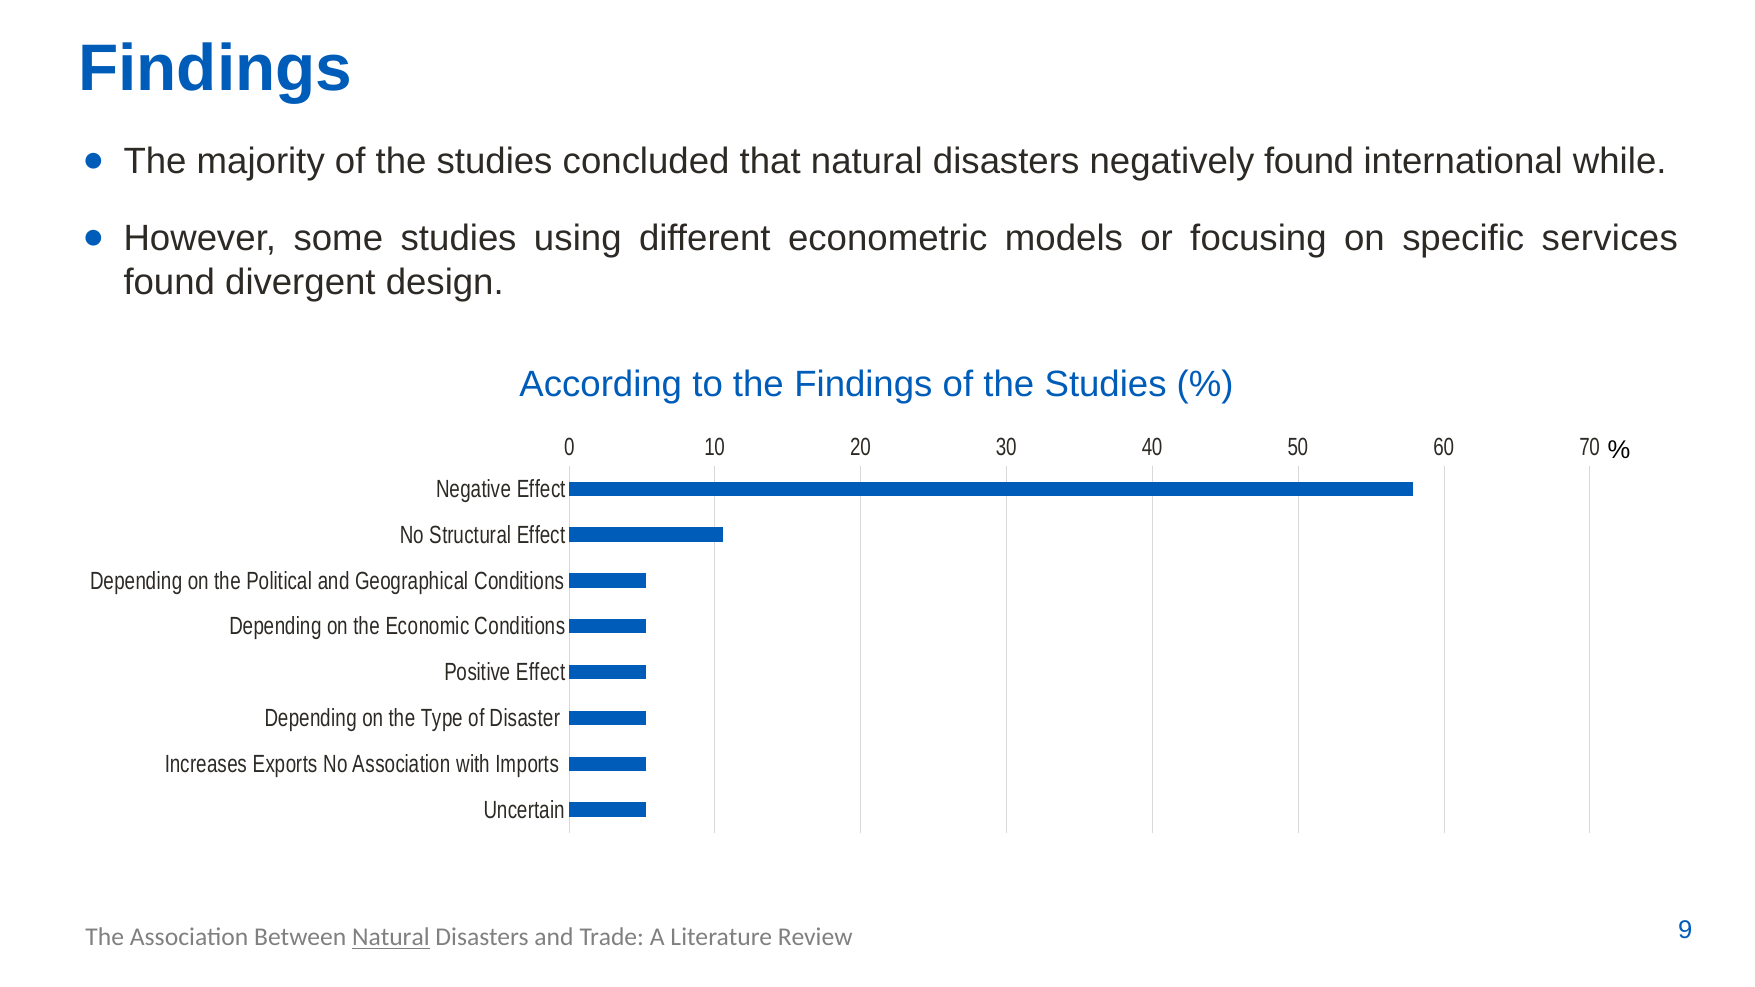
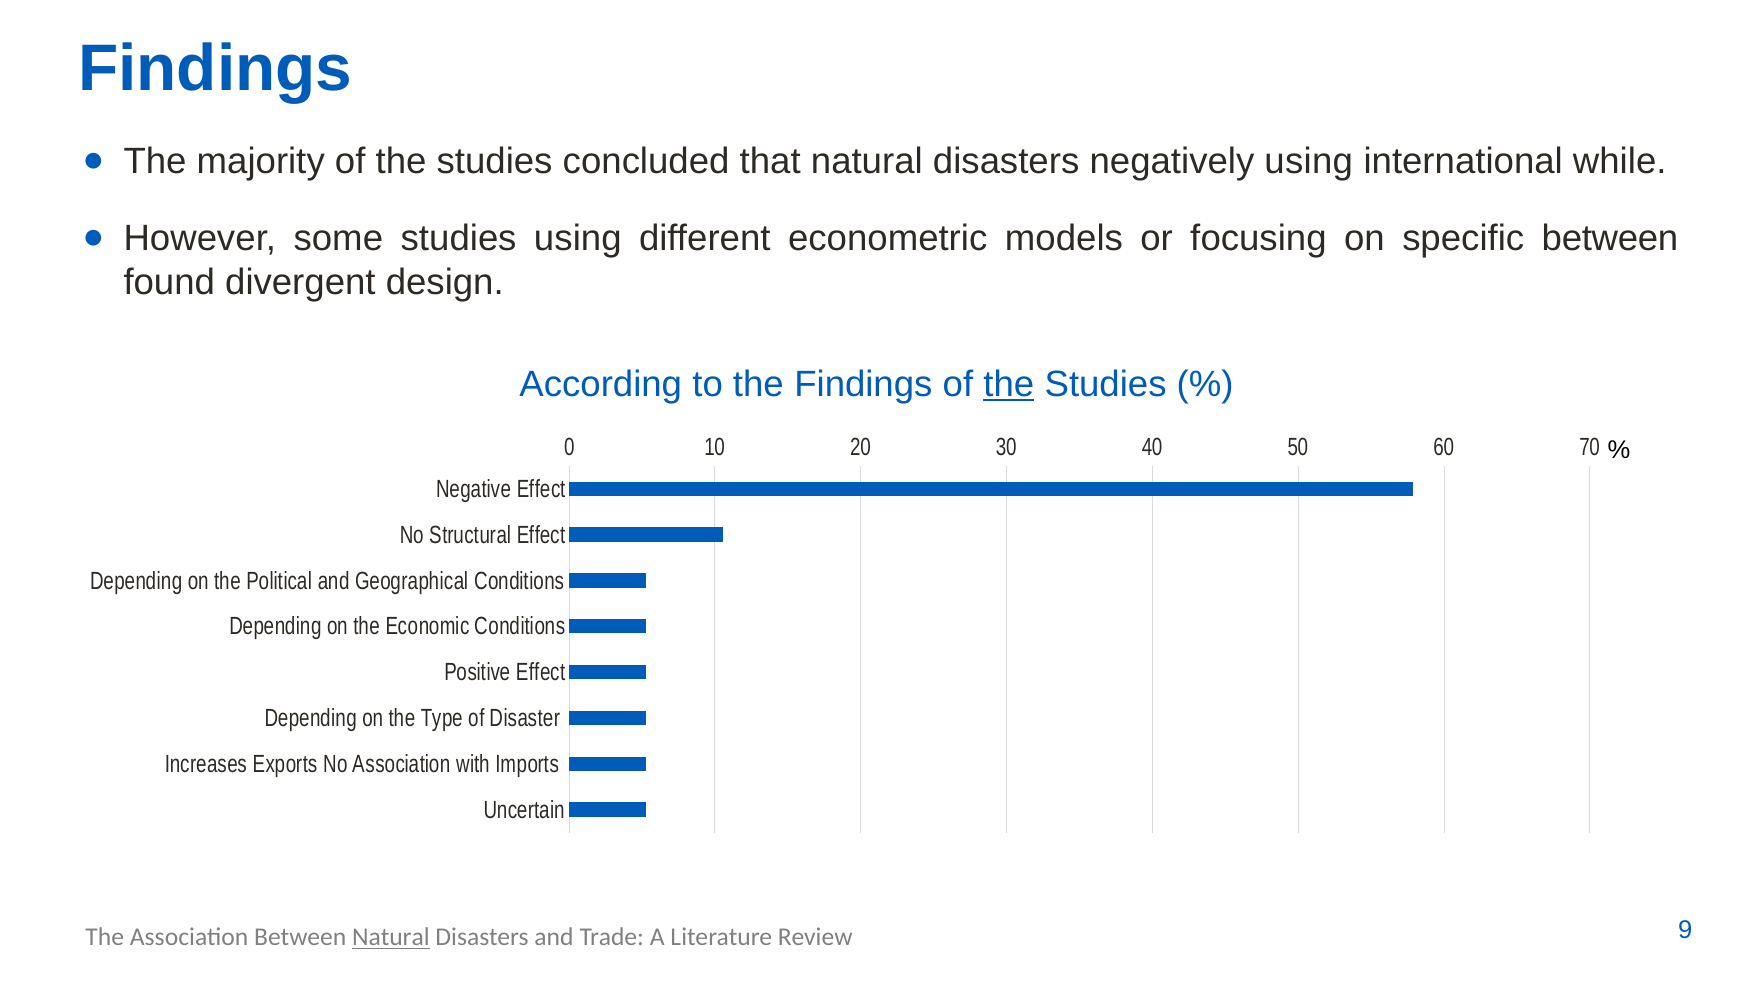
negatively found: found -> using
specific services: services -> between
the at (1009, 384) underline: none -> present
